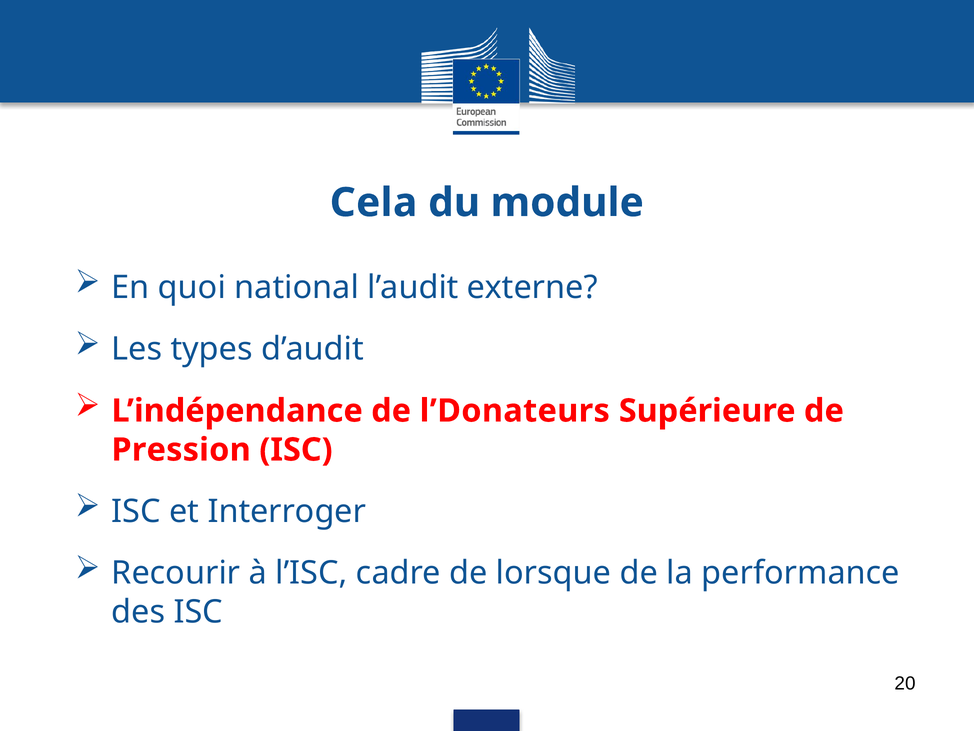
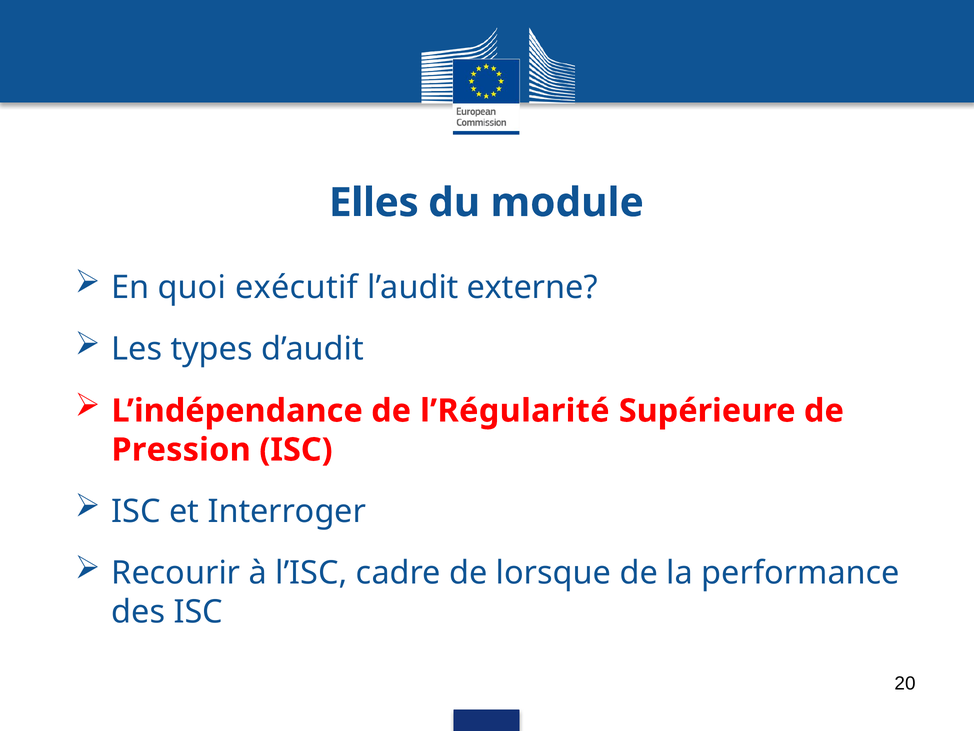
Cela: Cela -> Elles
national: national -> exécutif
l’Donateurs: l’Donateurs -> l’Régularité
